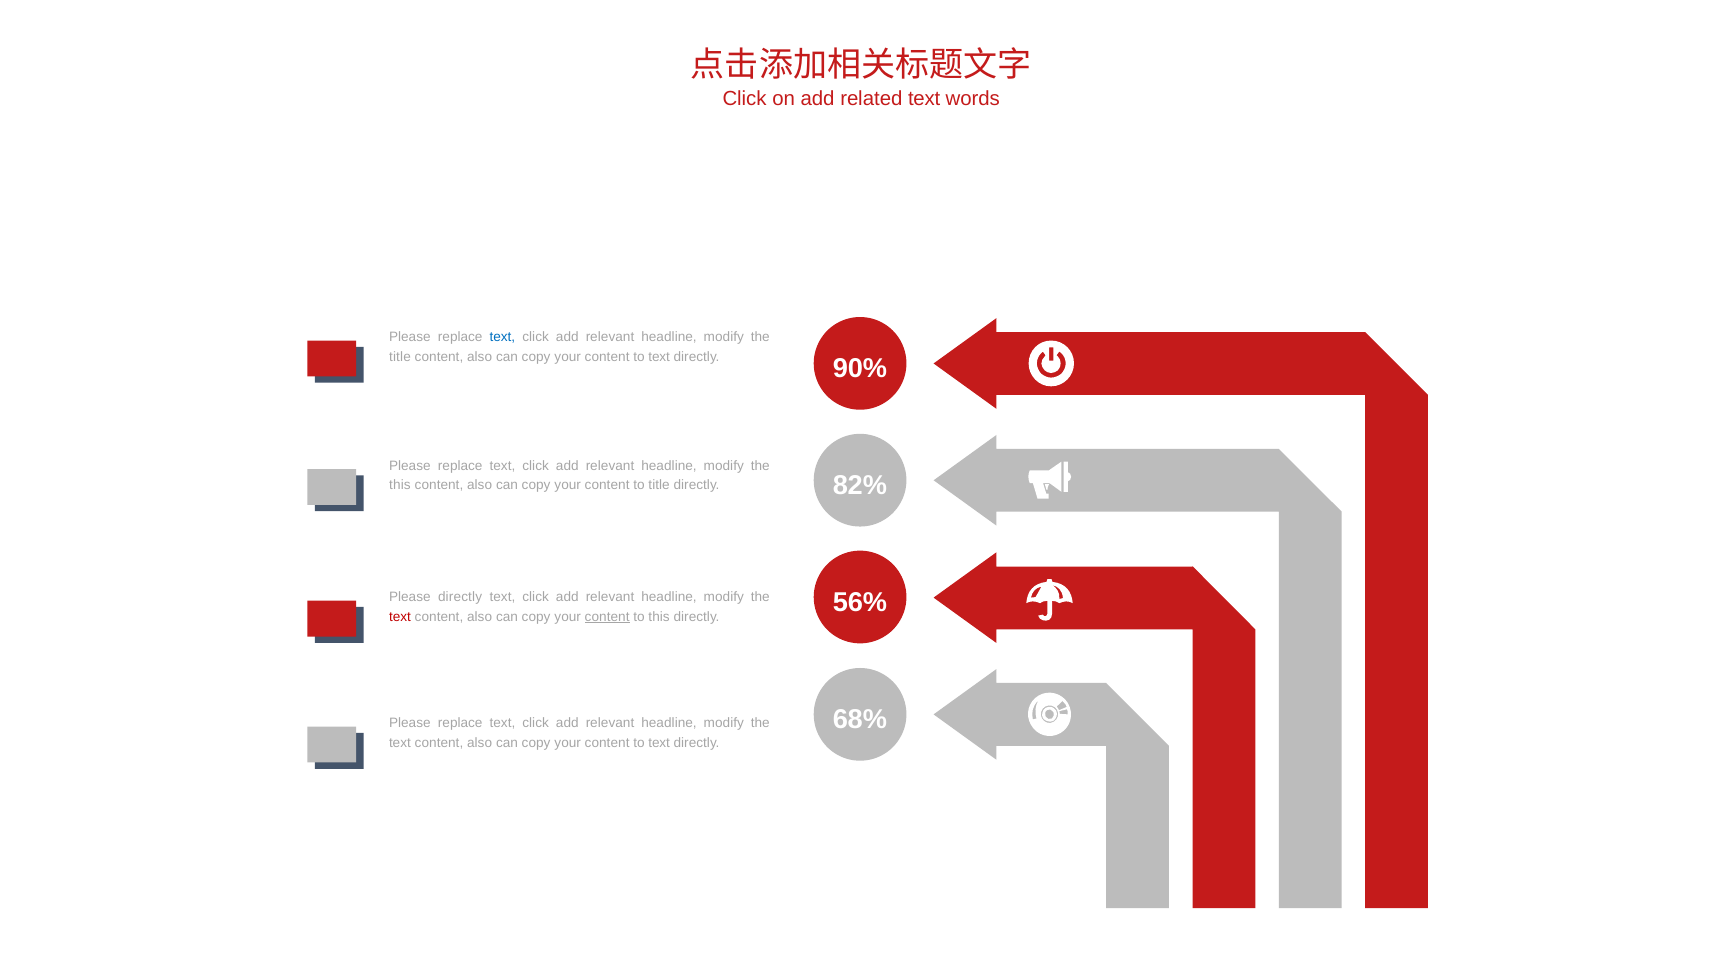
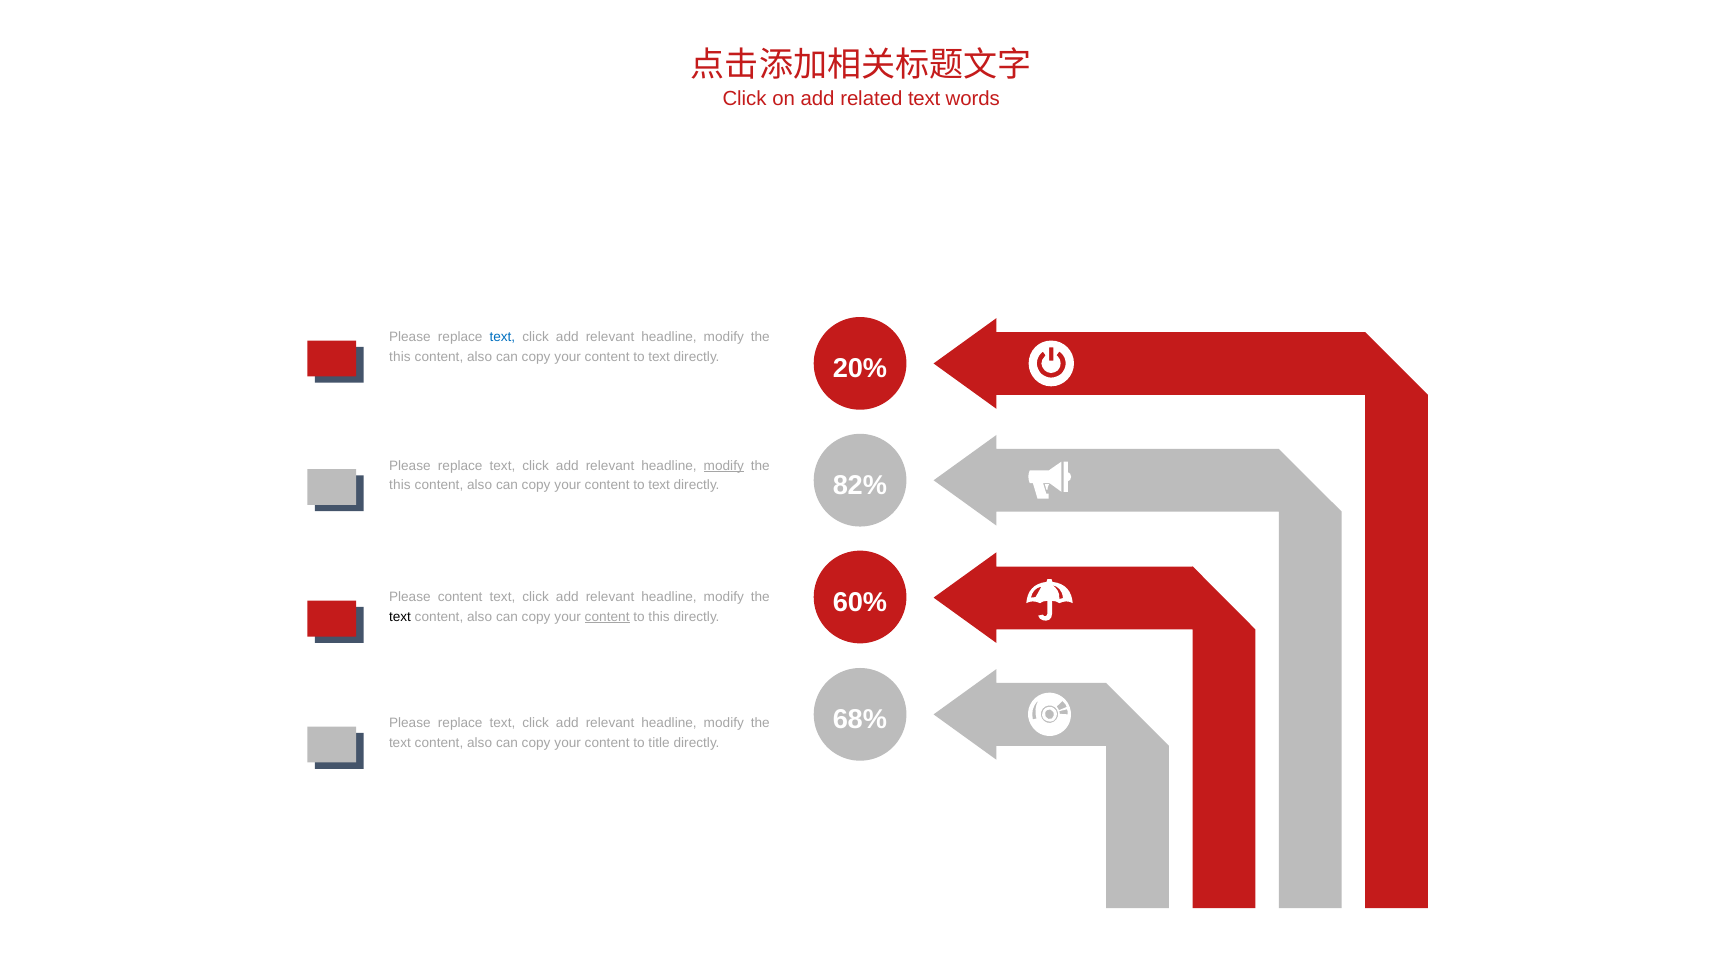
title at (400, 357): title -> this
90%: 90% -> 20%
modify at (724, 466) underline: none -> present
title at (659, 485): title -> text
56%: 56% -> 60%
Please directly: directly -> content
text at (400, 617) colour: red -> black
text at (659, 743): text -> title
